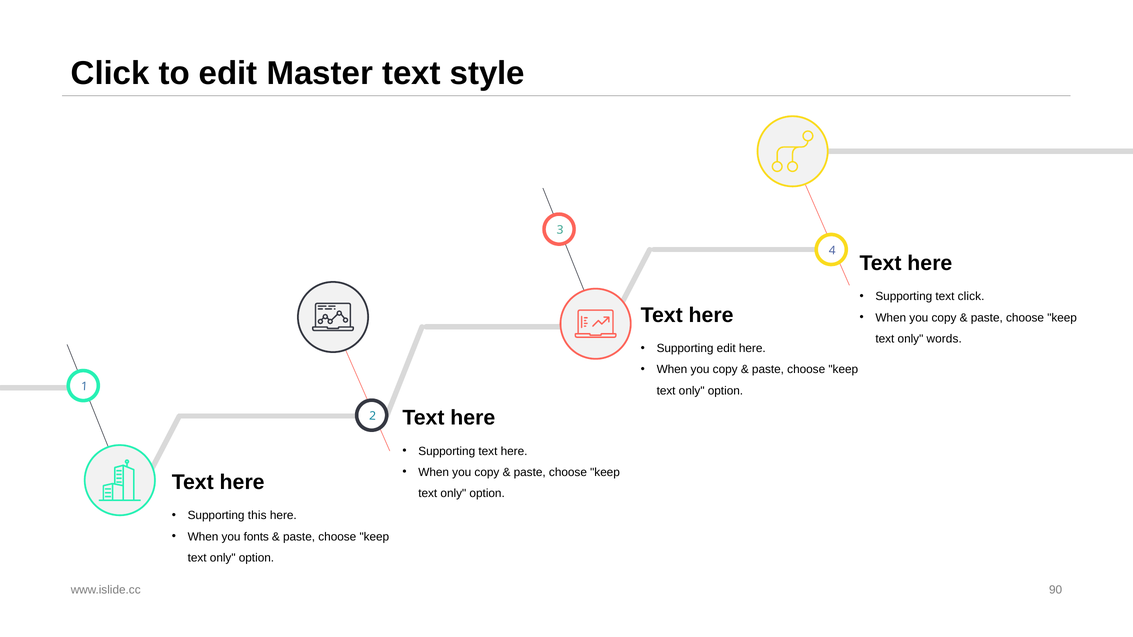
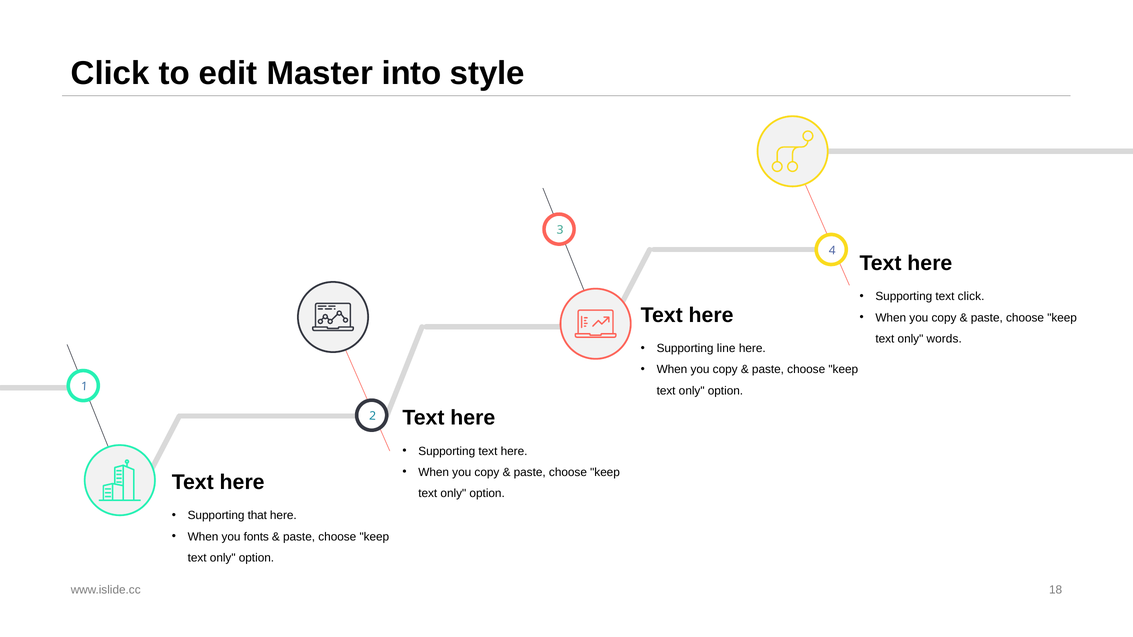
Master text: text -> into
Supporting edit: edit -> line
this: this -> that
90: 90 -> 18
